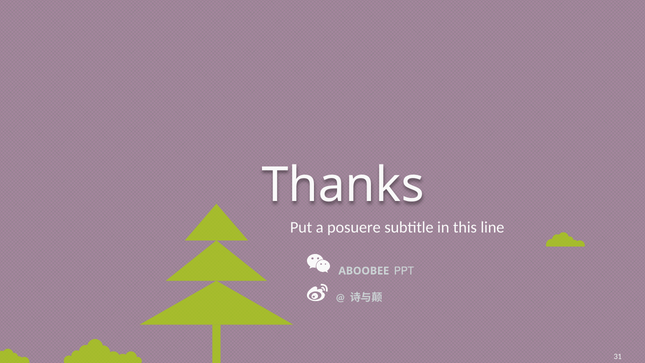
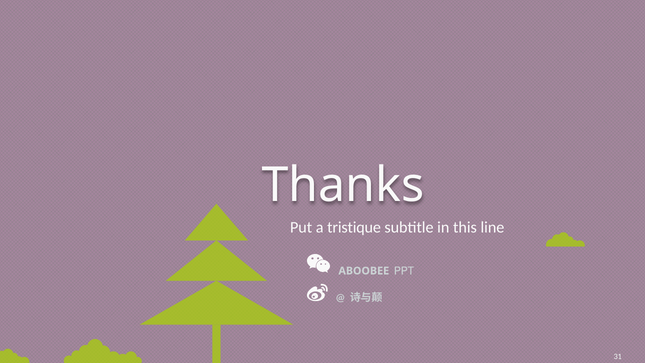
posuere: posuere -> tristique
